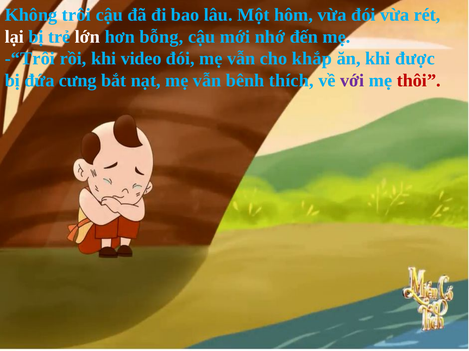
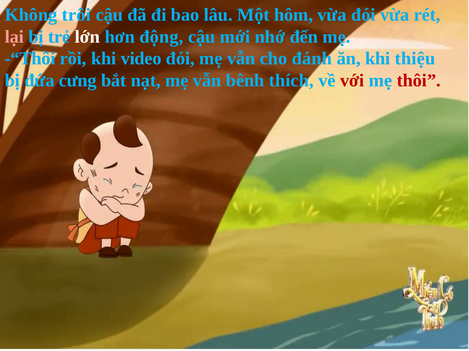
lại colour: white -> pink
bỗng: bỗng -> động
-“Trôi: -“Trôi -> -“Thôi
khắp: khắp -> đánh
được: được -> thiệu
với colour: purple -> red
